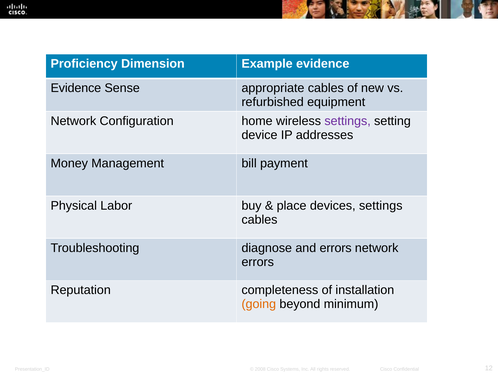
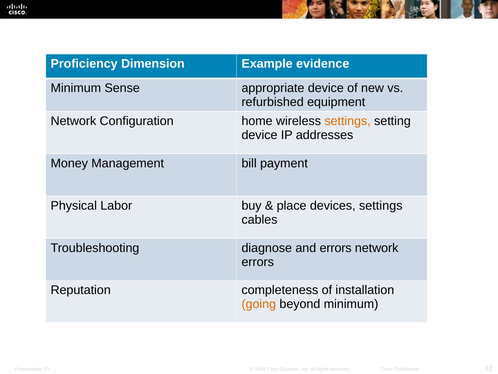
Evidence at (76, 88): Evidence -> Minimum
appropriate cables: cables -> device
settings at (348, 121) colour: purple -> orange
